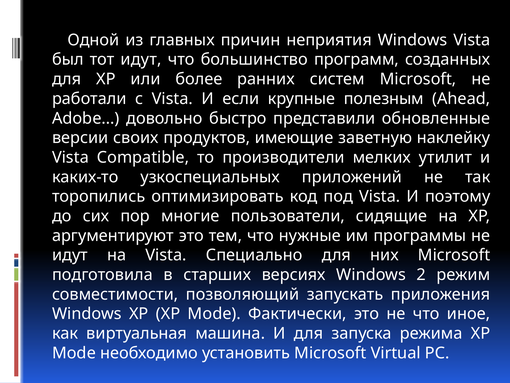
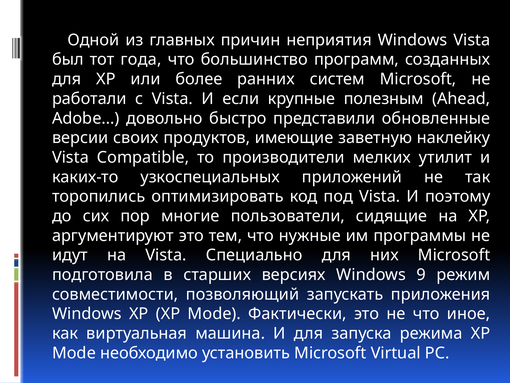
тот идут: идут -> года
2: 2 -> 9
